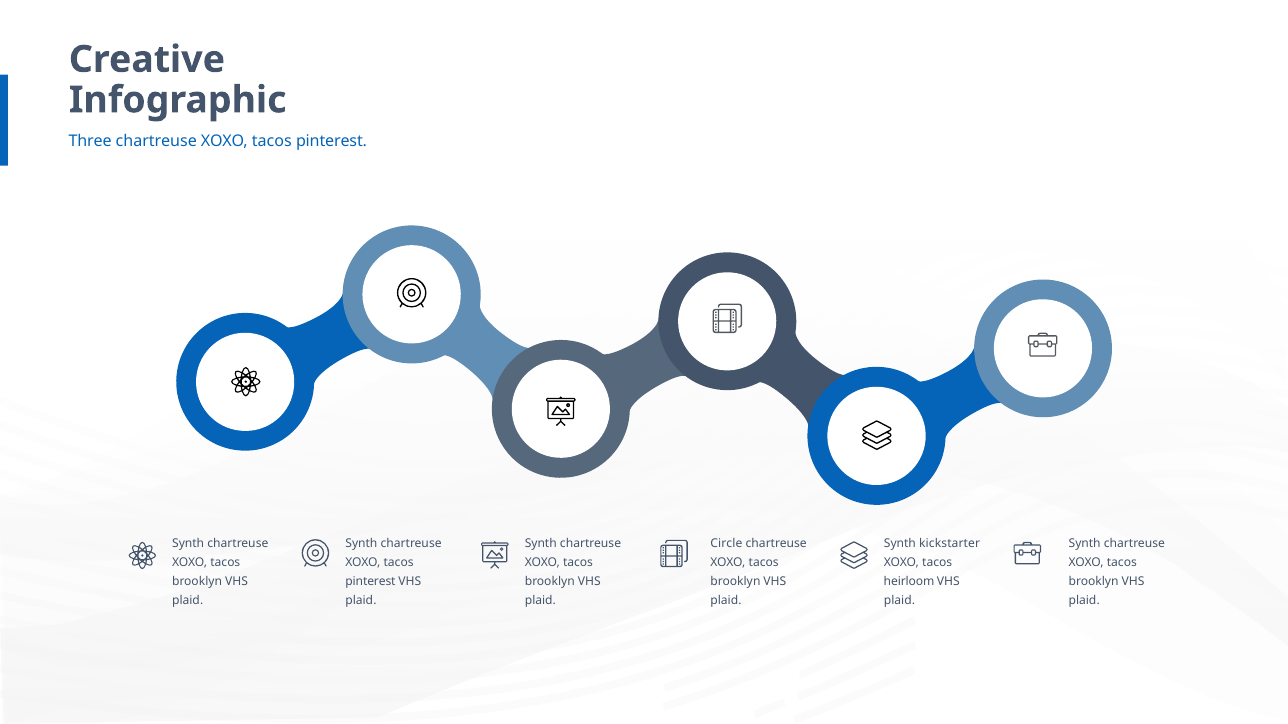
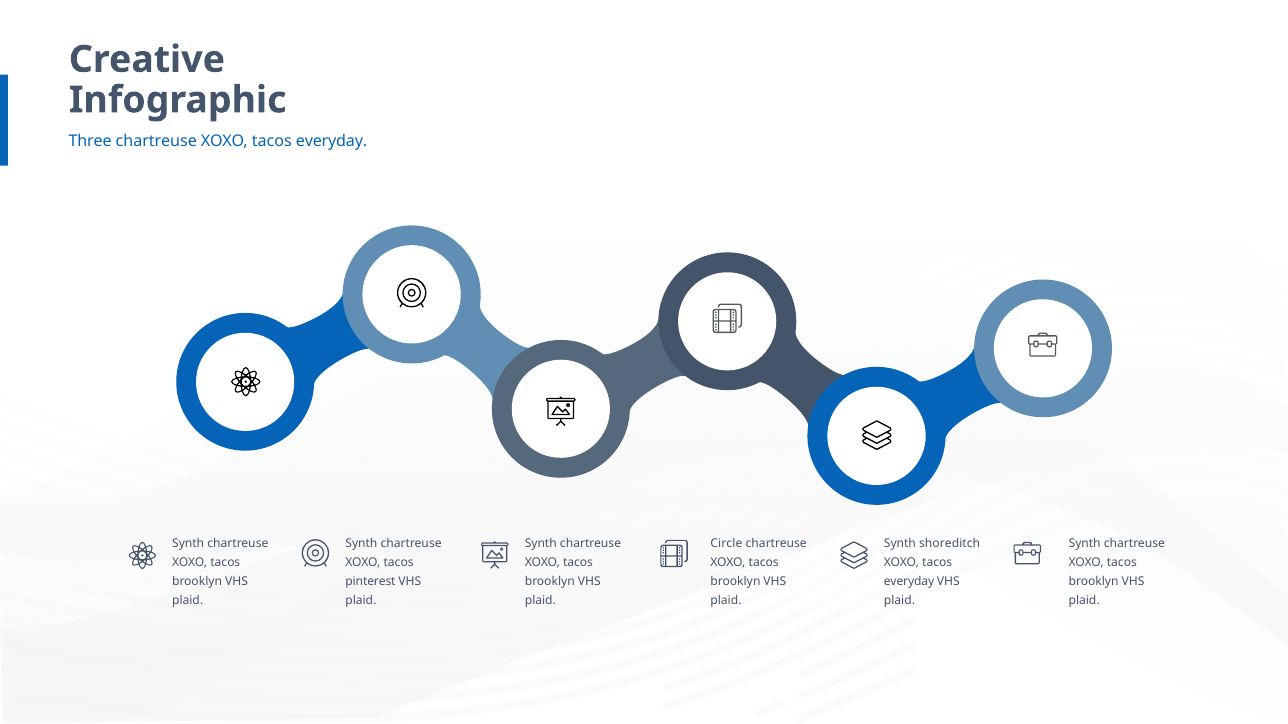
pinterest at (332, 141): pinterest -> everyday
kickstarter: kickstarter -> shoreditch
heirloom at (909, 582): heirloom -> everyday
